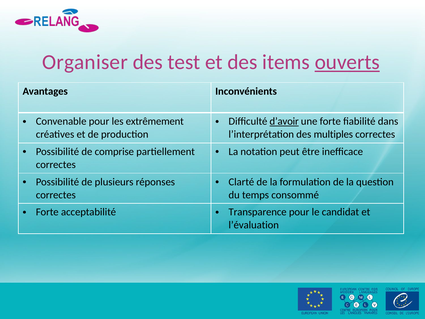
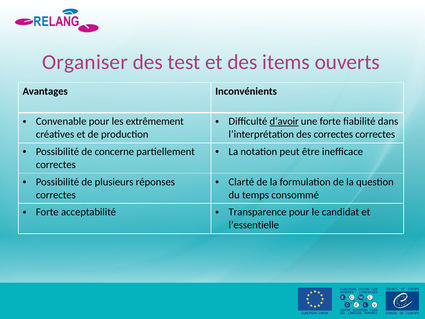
ouverts underline: present -> none
des multiples: multiples -> correctes
comprise: comprise -> concerne
l’évaluation: l’évaluation -> l’essentielle
